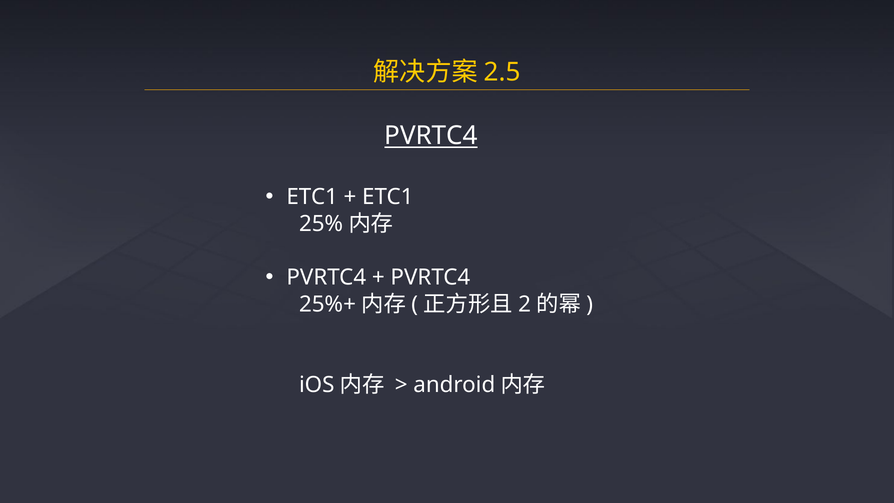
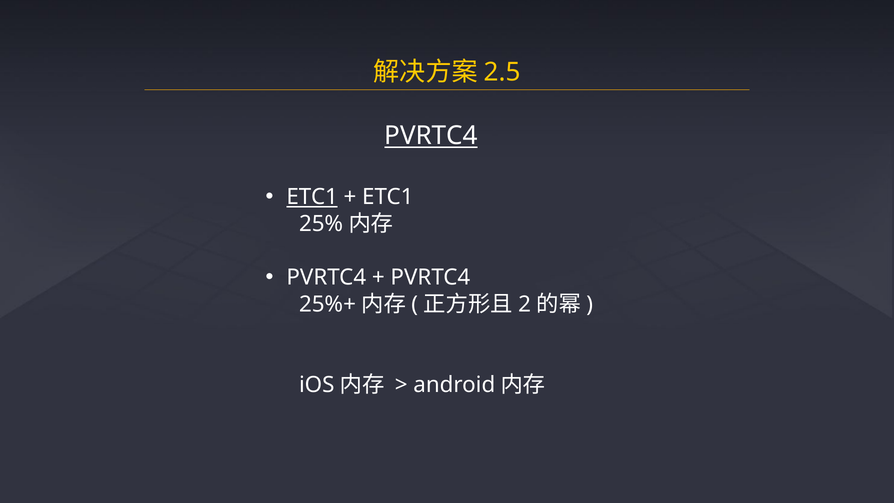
ETC1 at (312, 197) underline: none -> present
